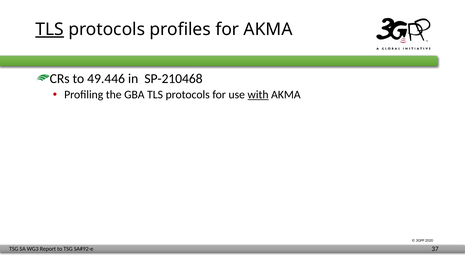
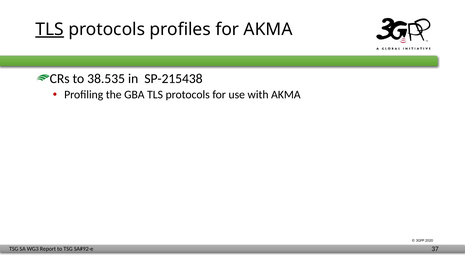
49.446: 49.446 -> 38.535
SP-210468: SP-210468 -> SP-215438
with underline: present -> none
